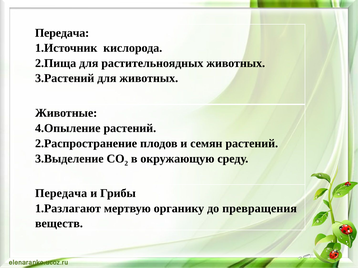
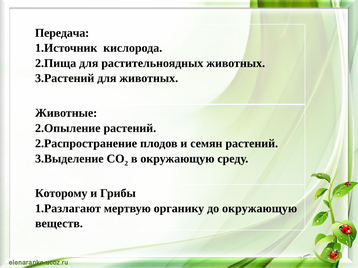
4.Опыление: 4.Опыление -> 2.Опыление
Передача at (61, 194): Передача -> Которому
до превращения: превращения -> окружающую
